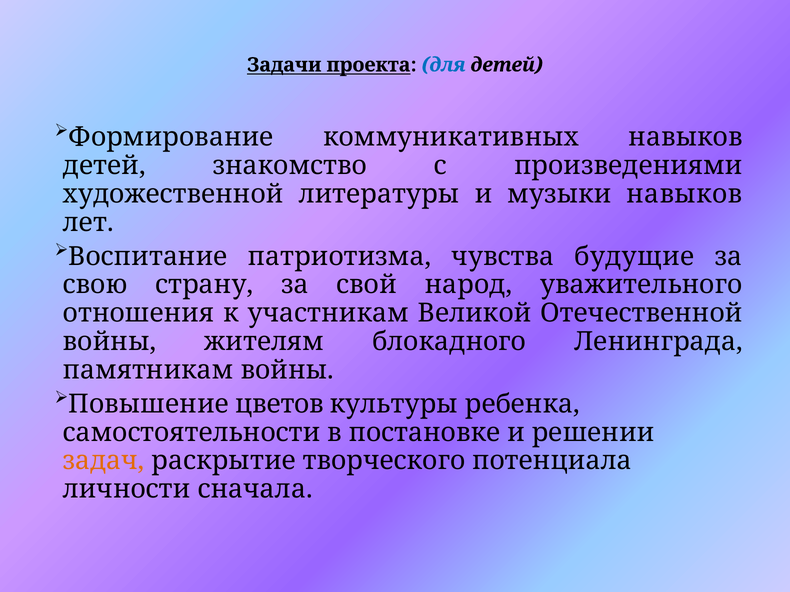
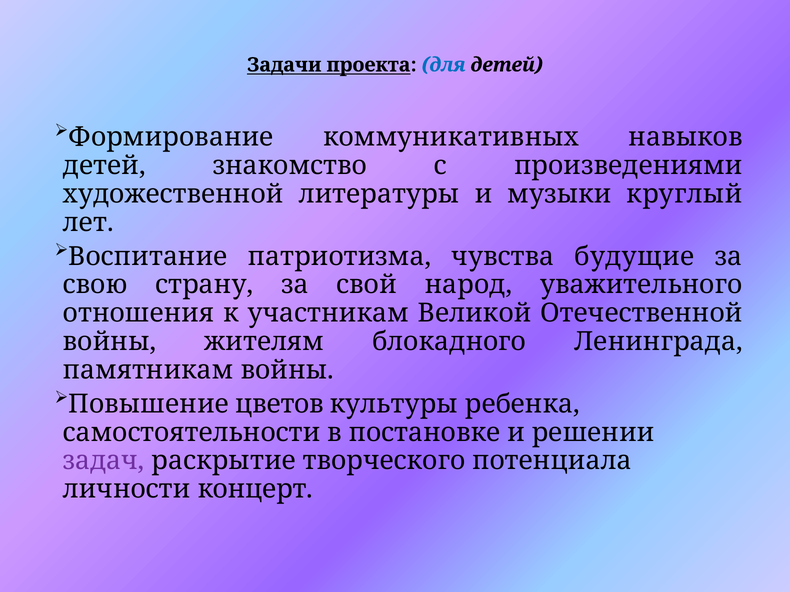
музыки навыков: навыков -> круглый
задач colour: orange -> purple
сначала: сначала -> концерт
